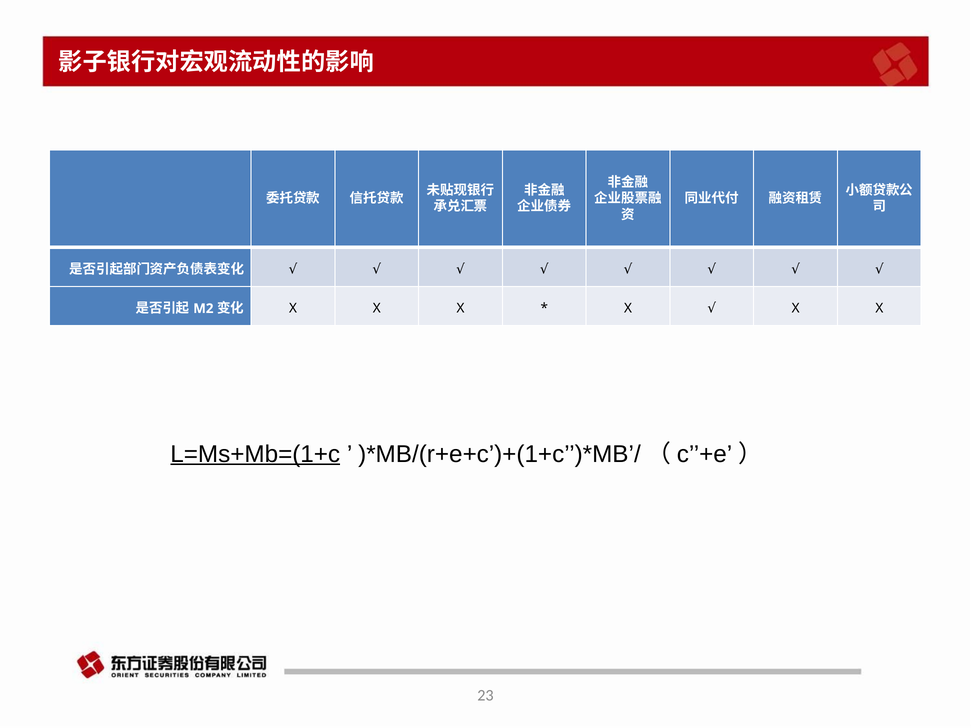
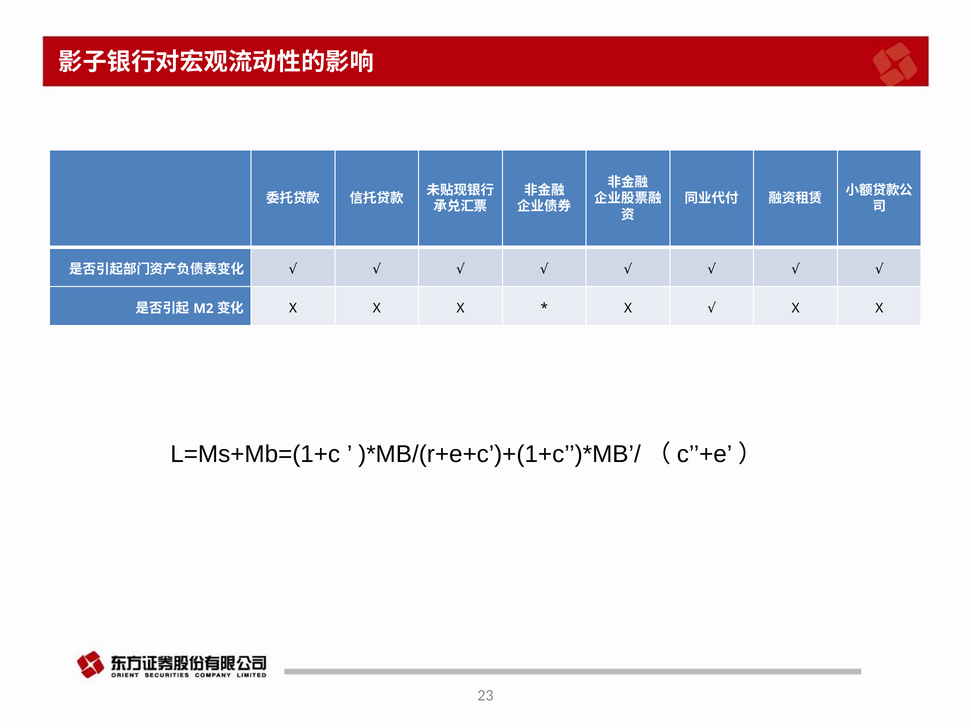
L=Ms+Mb=(1+c underline: present -> none
